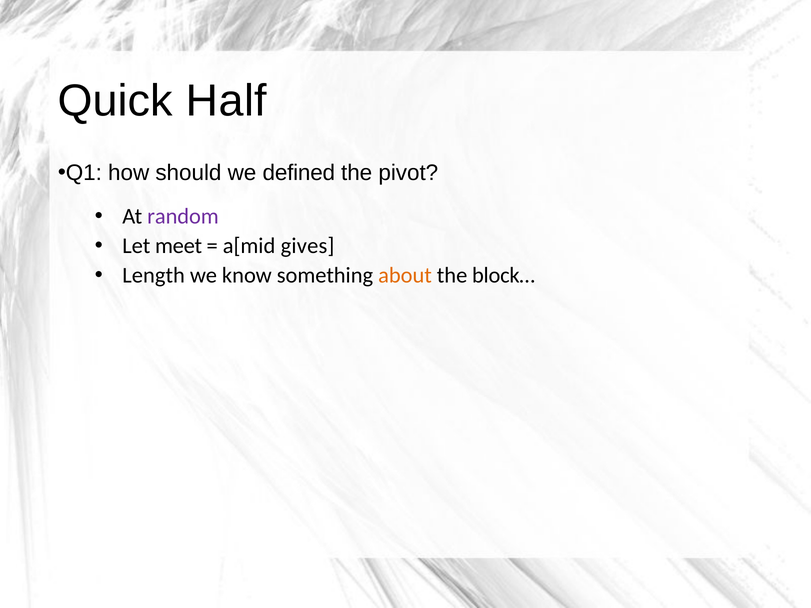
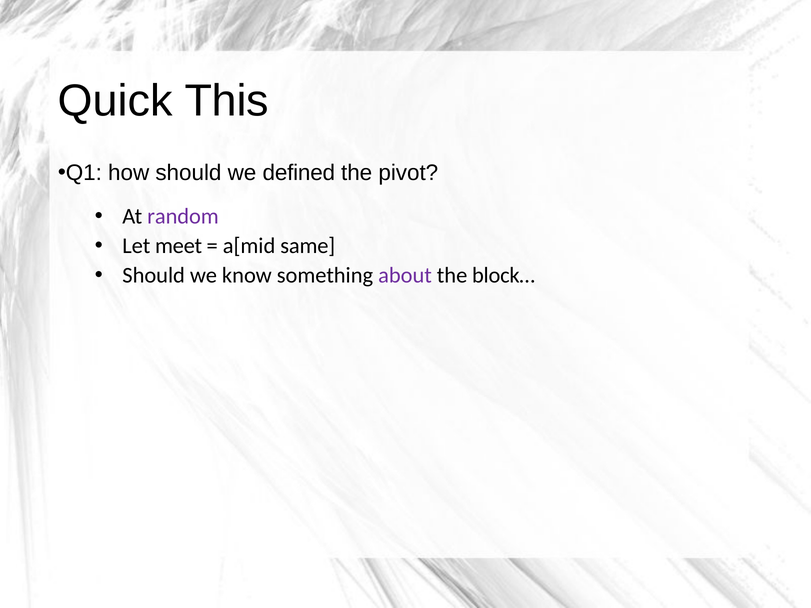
Half: Half -> This
gives: gives -> same
Length at (154, 275): Length -> Should
about colour: orange -> purple
